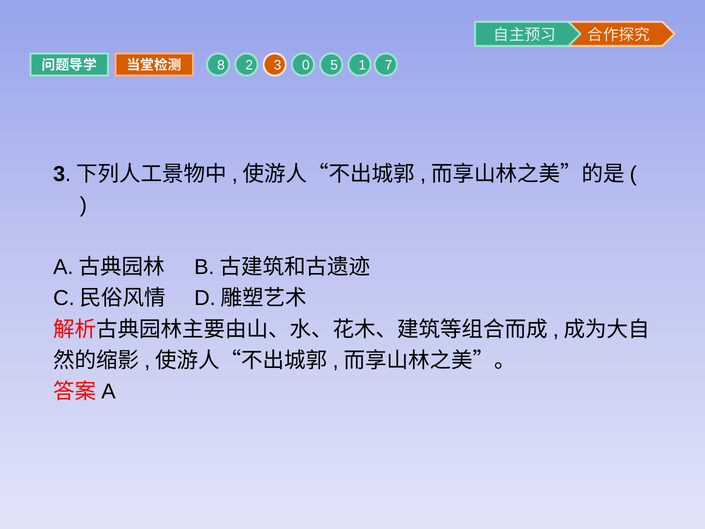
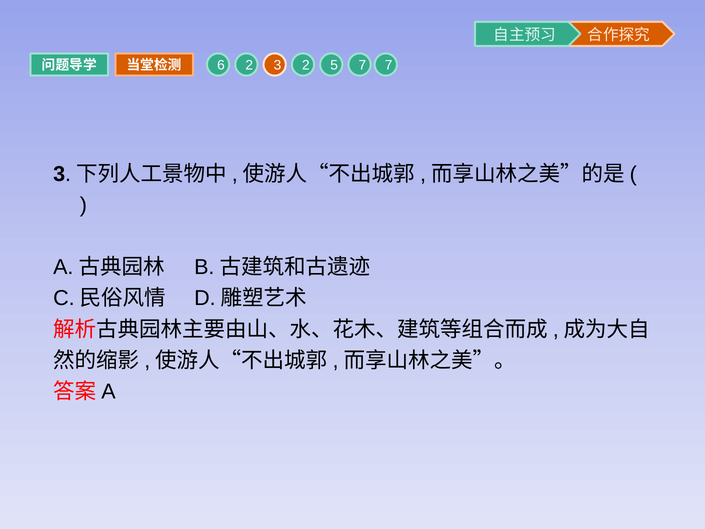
8: 8 -> 6
3 0: 0 -> 2
5 1: 1 -> 7
